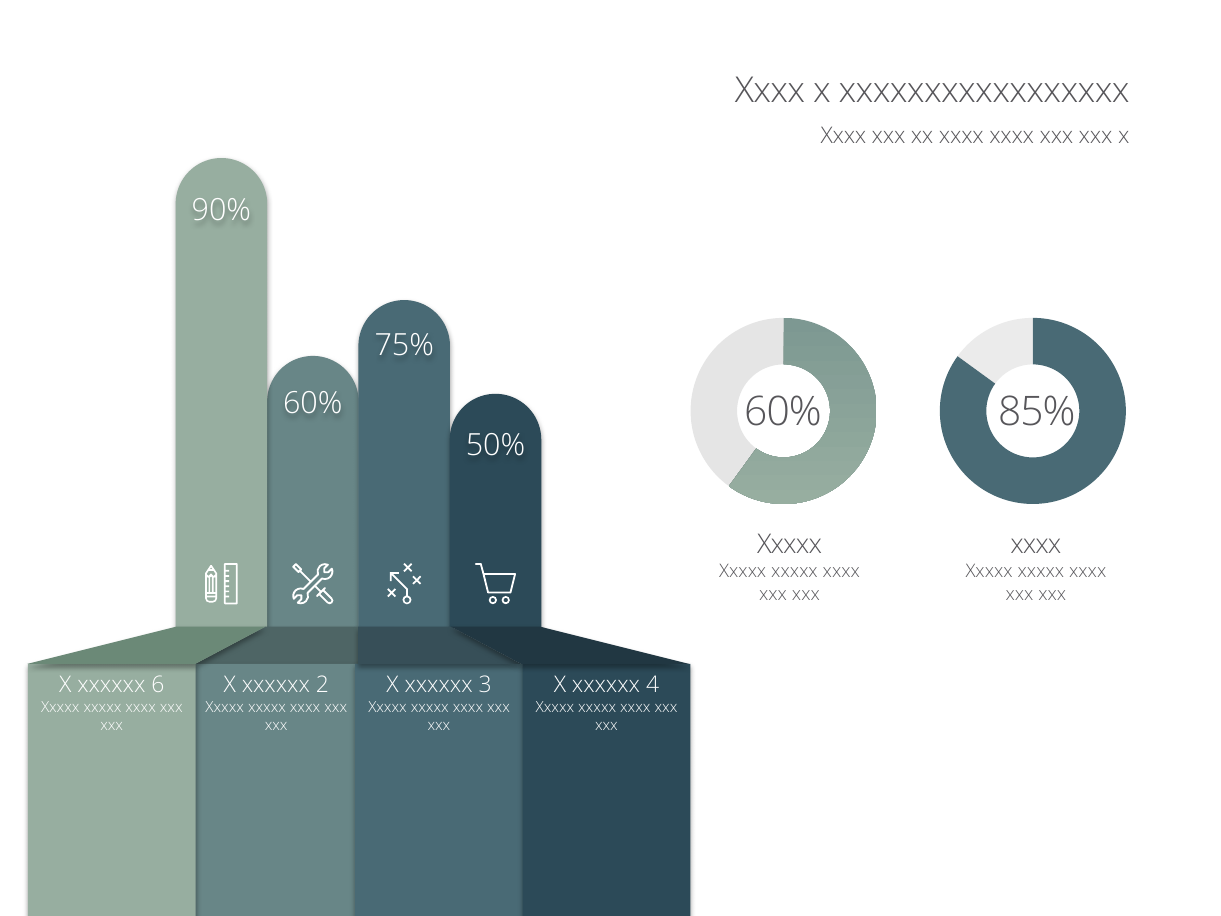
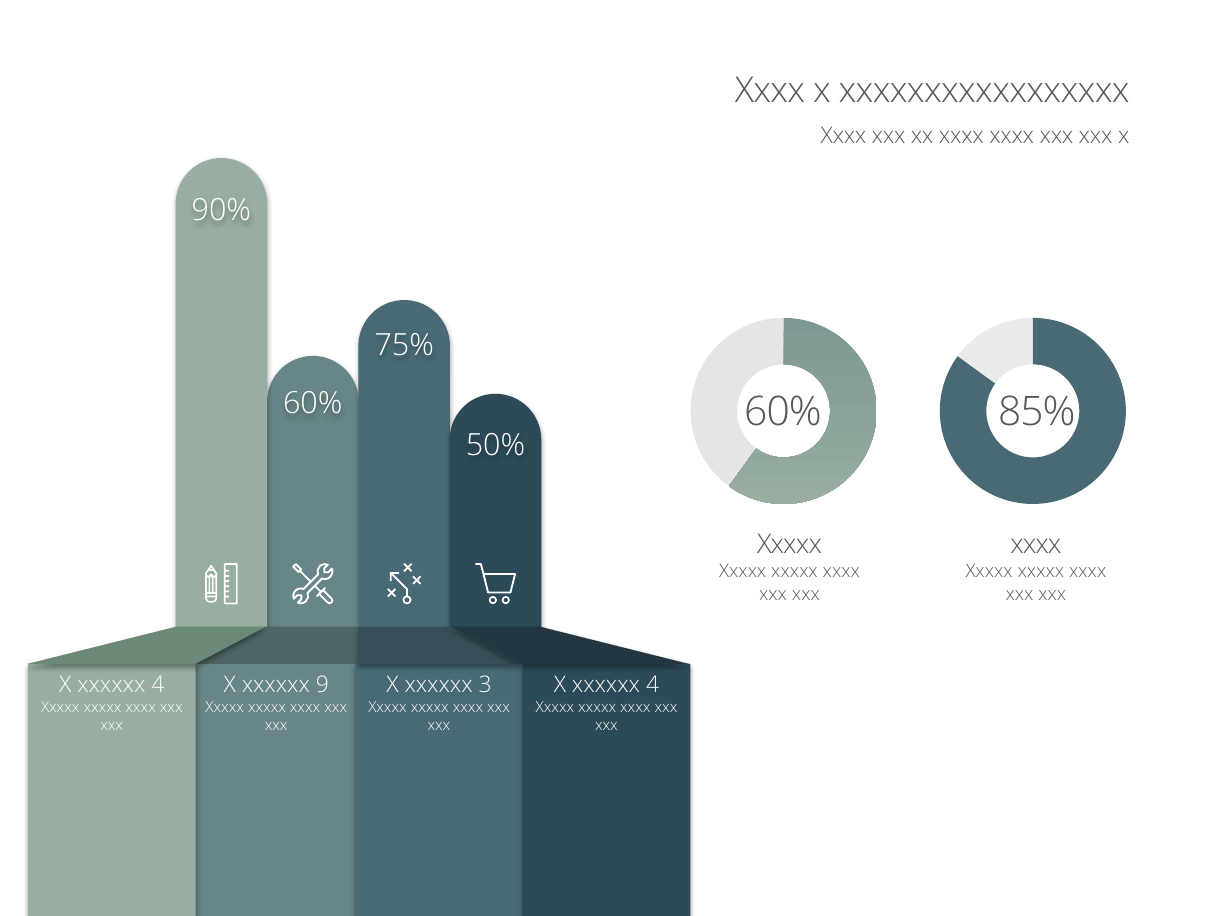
6 at (158, 685): 6 -> 4
2: 2 -> 9
